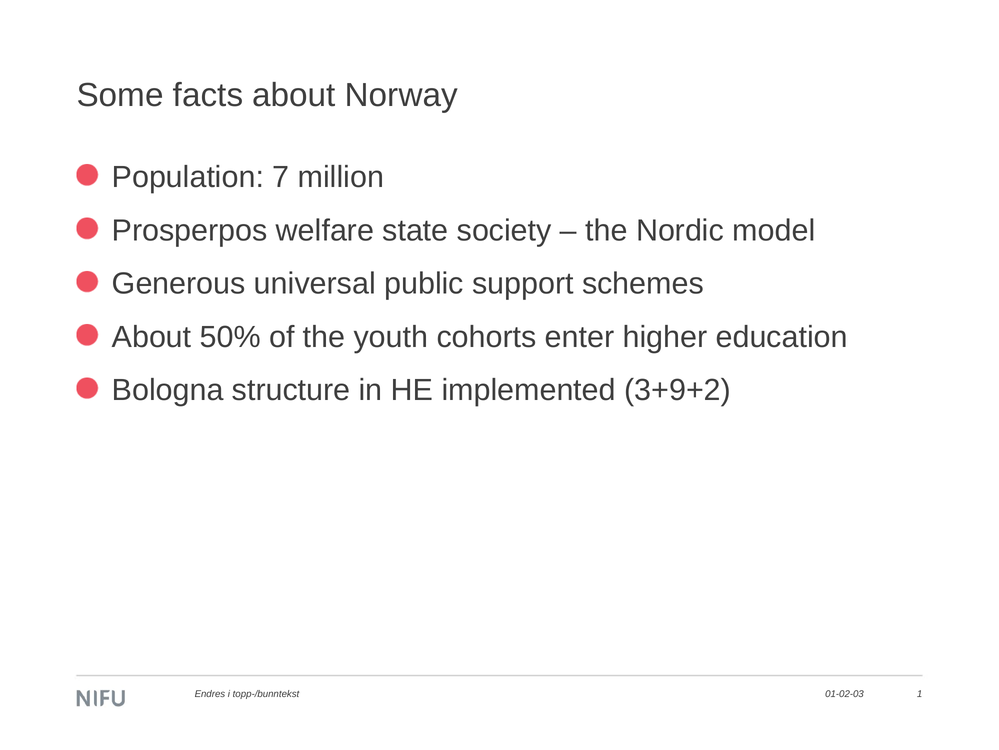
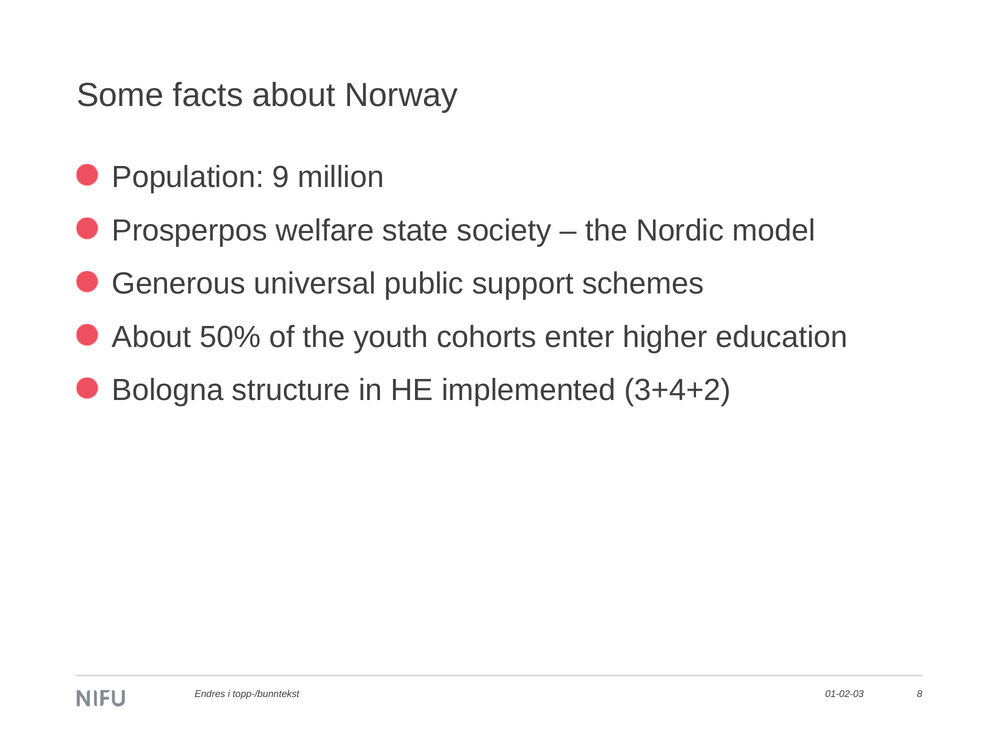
7: 7 -> 9
3+9+2: 3+9+2 -> 3+4+2
1: 1 -> 8
